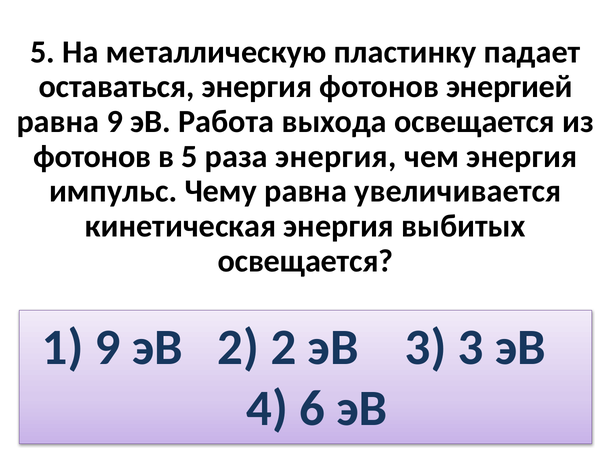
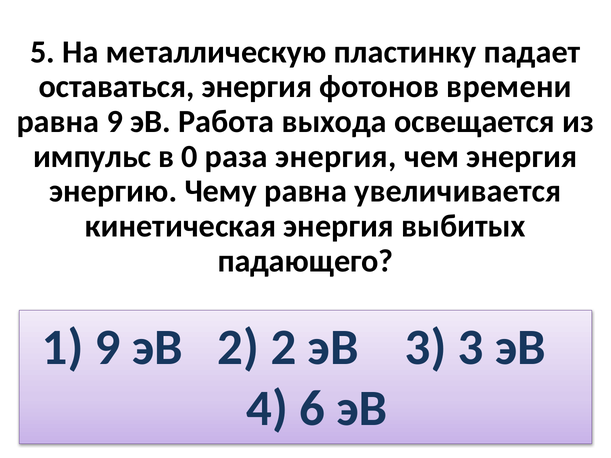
энергией: энергией -> времени
фотонов at (92, 157): фотонов -> импульс
в 5: 5 -> 0
импульс: импульс -> энергию
освещается at (305, 261): освещается -> падающего
